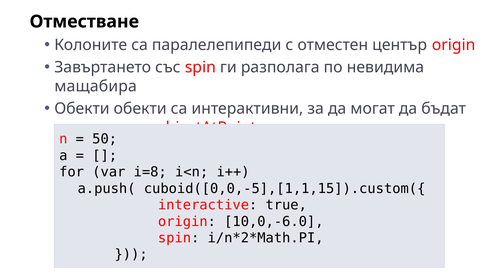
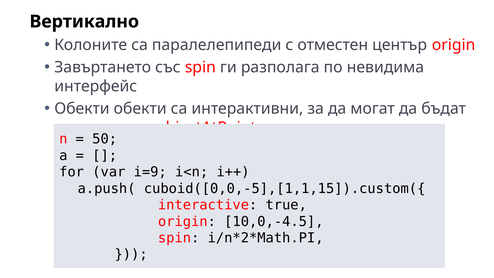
Отместване: Отместване -> Вертикално
мащабира: мащабира -> интерфейс
i=8: i=8 -> i=9
10,0,-6.0: 10,0,-6.0 -> 10,0,-4.5
